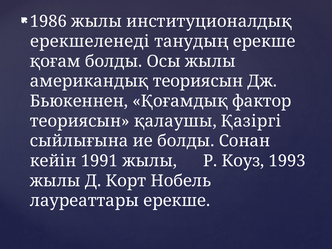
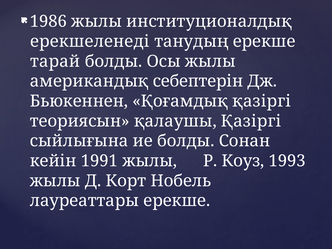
қоғам: қоғам -> тарай
американдық теориясын: теориясын -> себептерін
Қоғамдық фактор: фактор -> қазіргі
